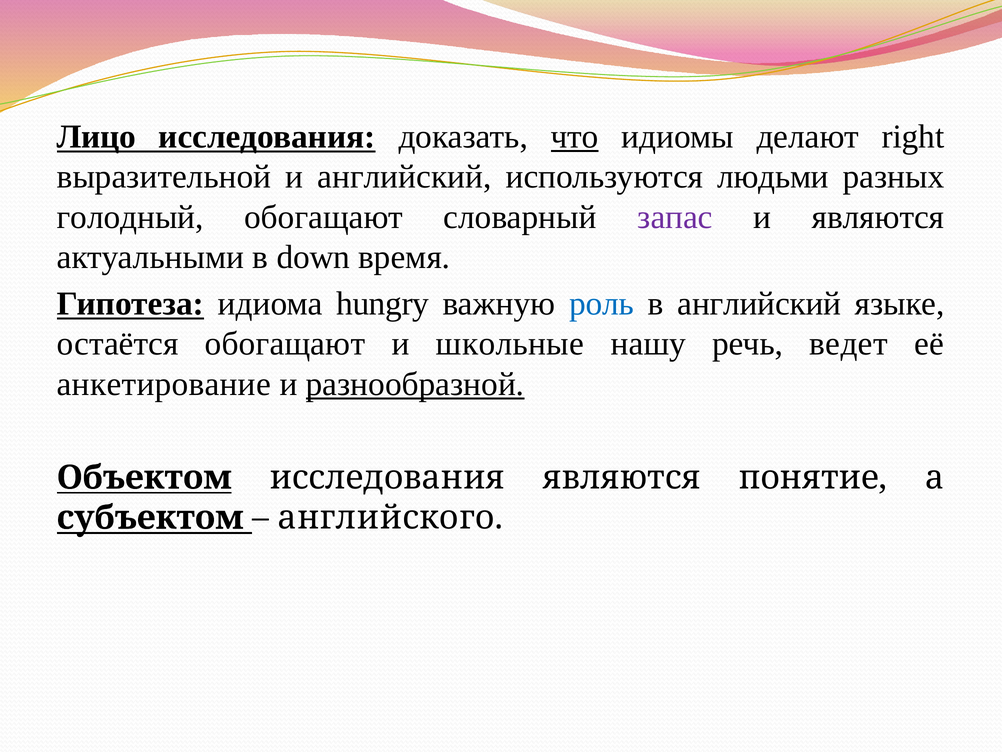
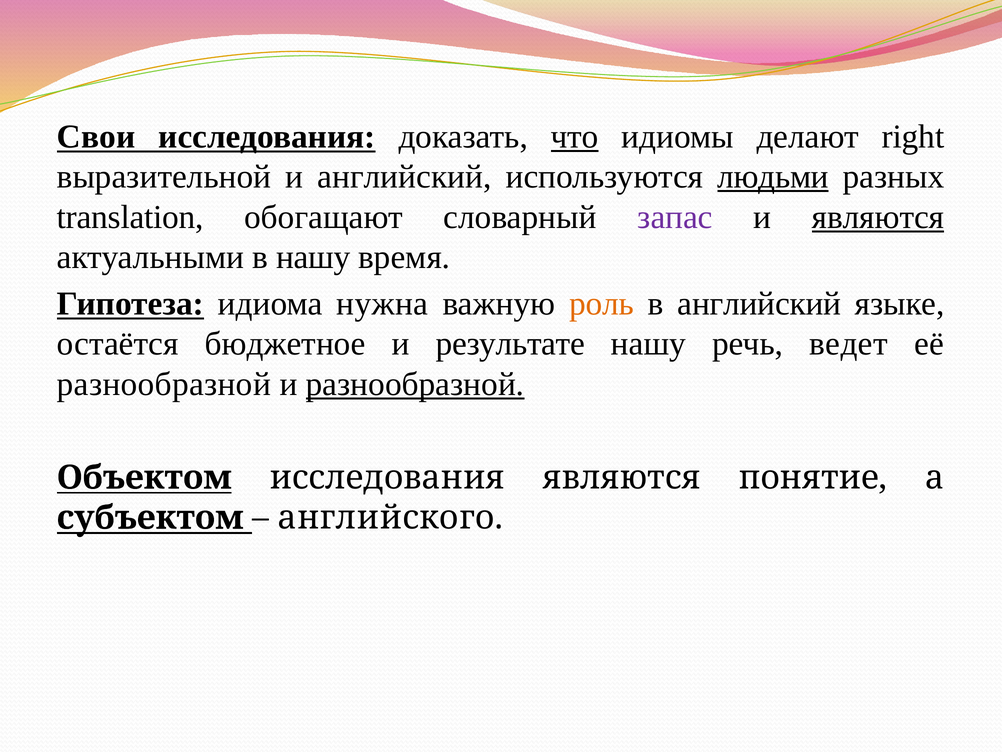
Лицо: Лицо -> Свои
людьми underline: none -> present
голодный: голодный -> translation
являются at (878, 217) underline: none -> present
в down: down -> нашу
hungry: hungry -> нужна
роль colour: blue -> orange
остаётся обогащают: обогащают -> бюджетное
школьные: школьные -> результате
анкетирование at (164, 384): анкетирование -> разнообразной
